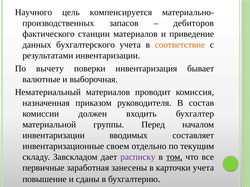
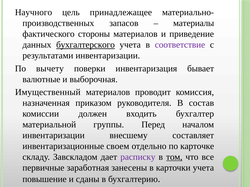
компенсируется: компенсируется -> принадлежащее
дебиторов: дебиторов -> материалы
станции: станции -> стороны
бухгалтерского underline: none -> present
соответствие colour: orange -> purple
Нематериальный: Нематериальный -> Имущественный
вводимых: вводимых -> внесшему
текущим: текущим -> карточке
